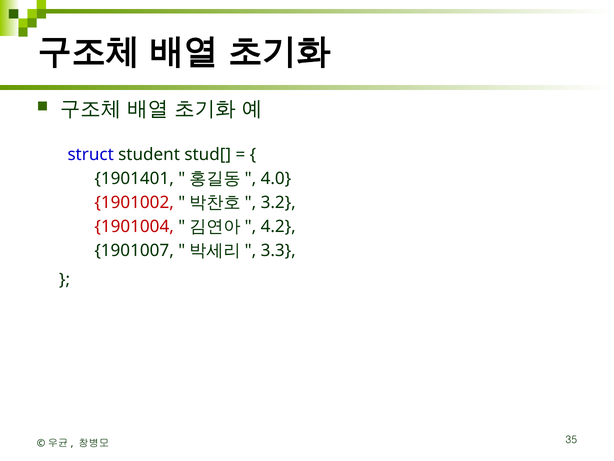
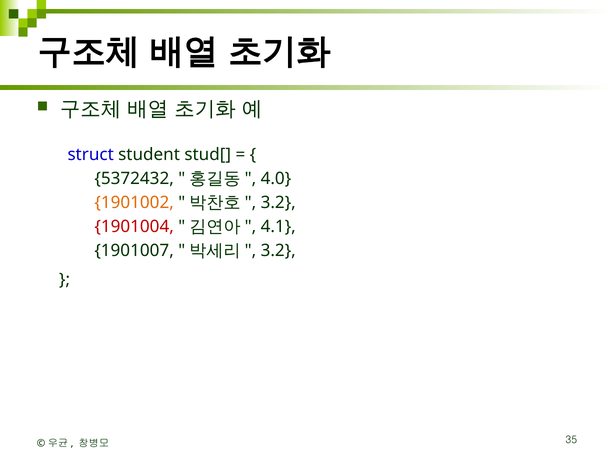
1901401: 1901401 -> 5372432
1901002 colour: red -> orange
4.2: 4.2 -> 4.1
3.3 at (278, 250): 3.3 -> 3.2
